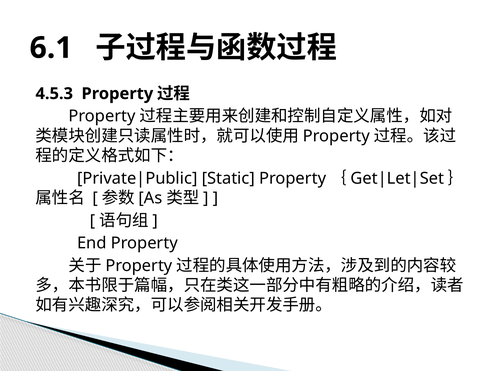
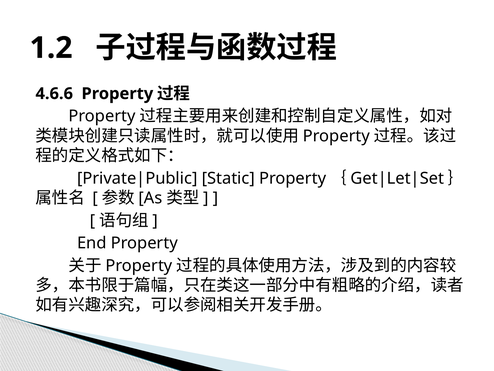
6.1: 6.1 -> 1.2
4.5.3: 4.5.3 -> 4.6.6
